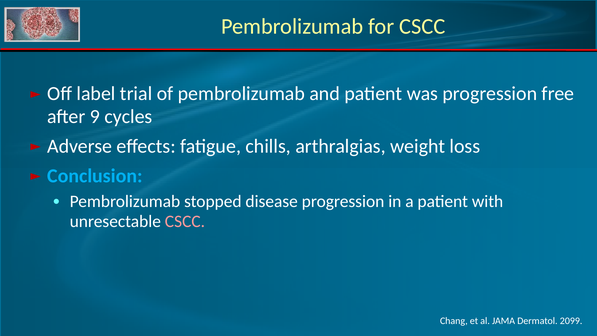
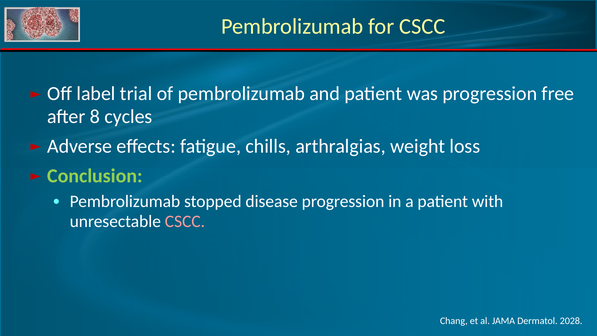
9: 9 -> 8
Conclusion colour: light blue -> light green
2099: 2099 -> 2028
